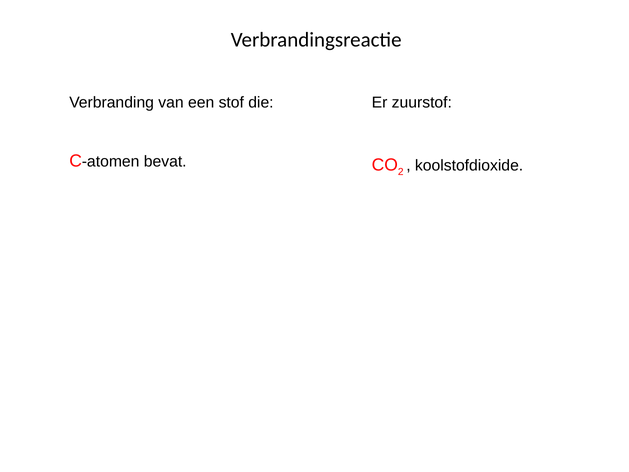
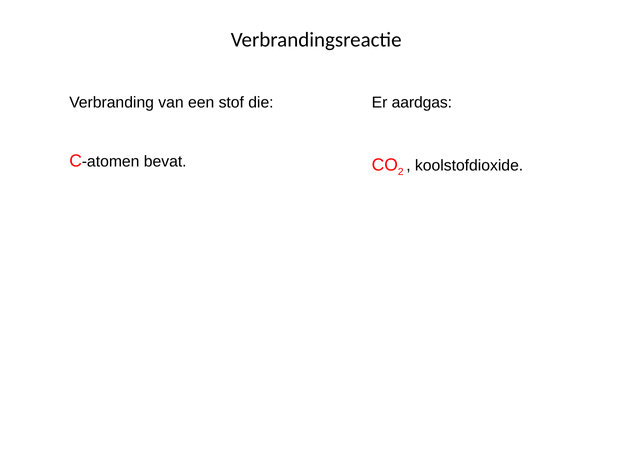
zuurstof: zuurstof -> aardgas
